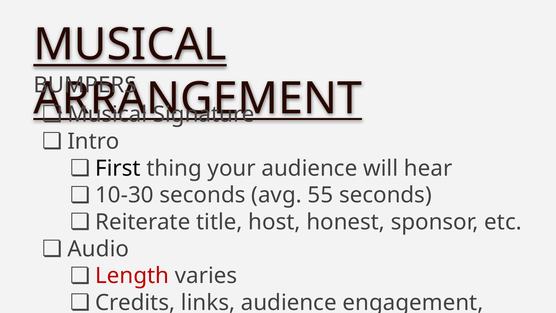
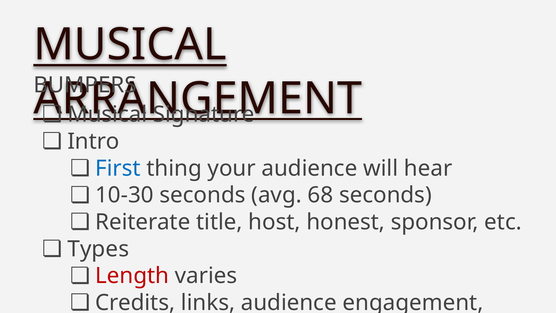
First colour: black -> blue
55: 55 -> 68
Audio: Audio -> Types
